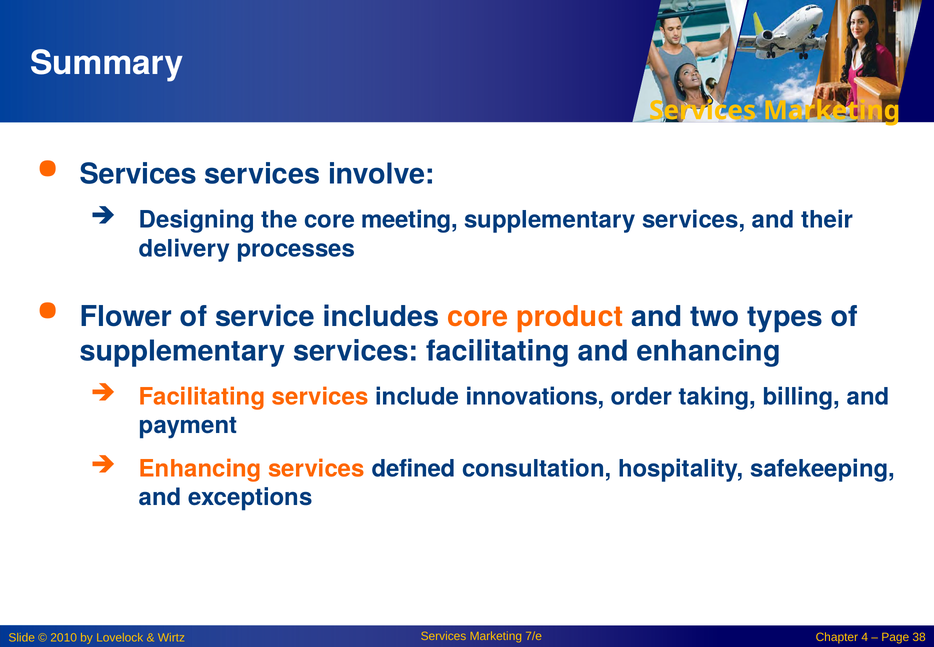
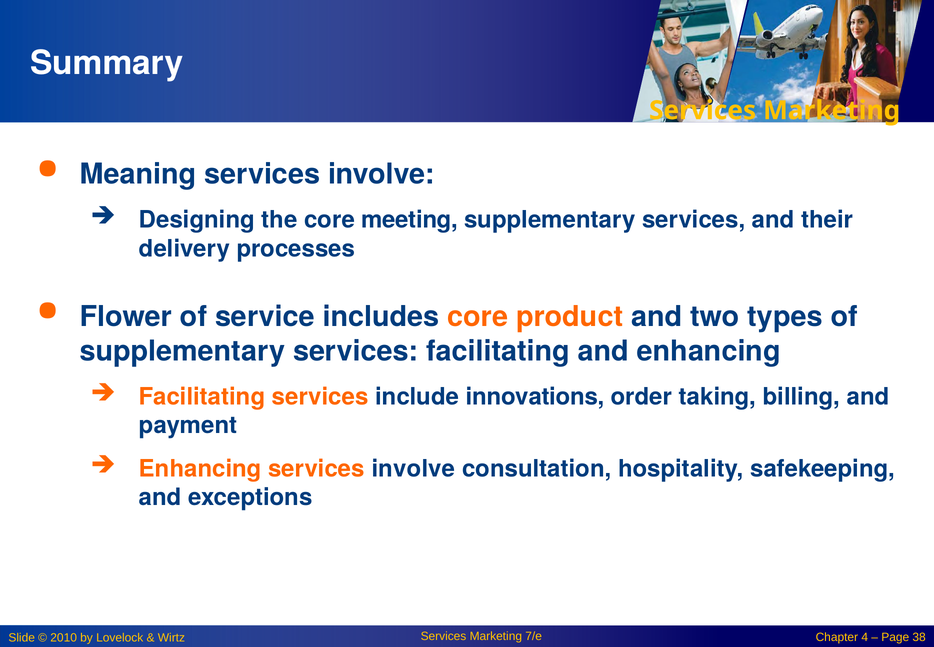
Services at (138, 174): Services -> Meaning
Enhancing services defined: defined -> involve
